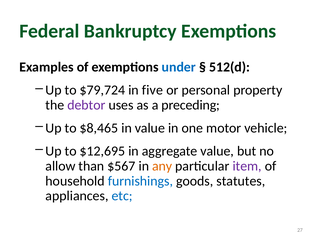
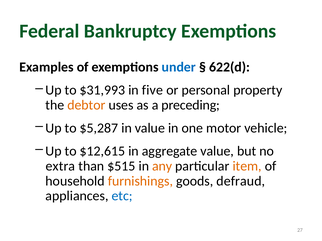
512(d: 512(d -> 622(d
$79,724: $79,724 -> $31,993
debtor colour: purple -> orange
$8,465: $8,465 -> $5,287
$12,695: $12,695 -> $12,615
allow: allow -> extra
$567: $567 -> $515
item colour: purple -> orange
furnishings colour: blue -> orange
statutes: statutes -> defraud
